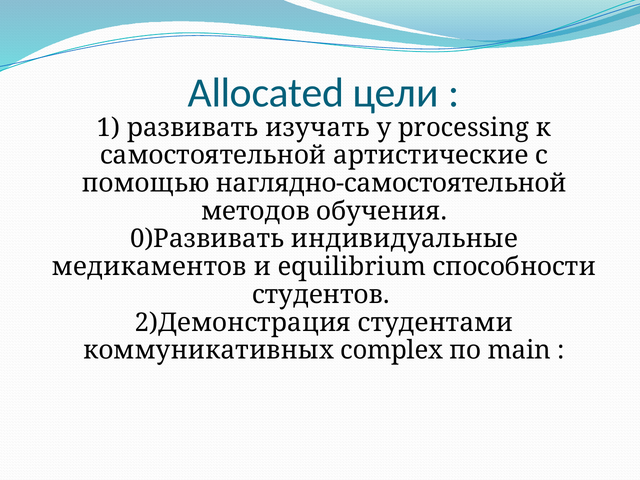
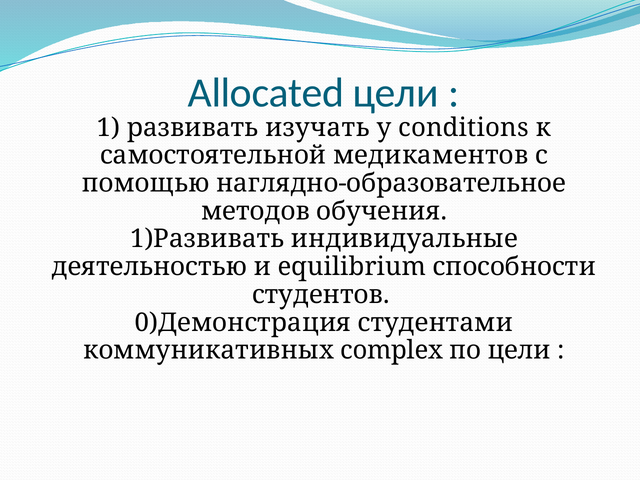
processing: processing -> conditions
артистические: артистические -> медикаментов
наглядно-самостоятельной: наглядно-самостоятельной -> наглядно-образовательное
0)Развивать: 0)Развивать -> 1)Развивать
медикаментов: медикаментов -> деятельностью
2)Демонстрация: 2)Демонстрация -> 0)Демонстрация
по main: main -> цели
